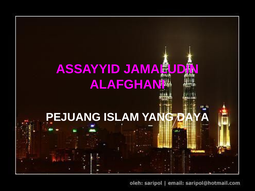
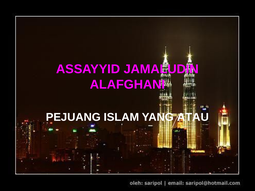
DAYA: DAYA -> ATAU
